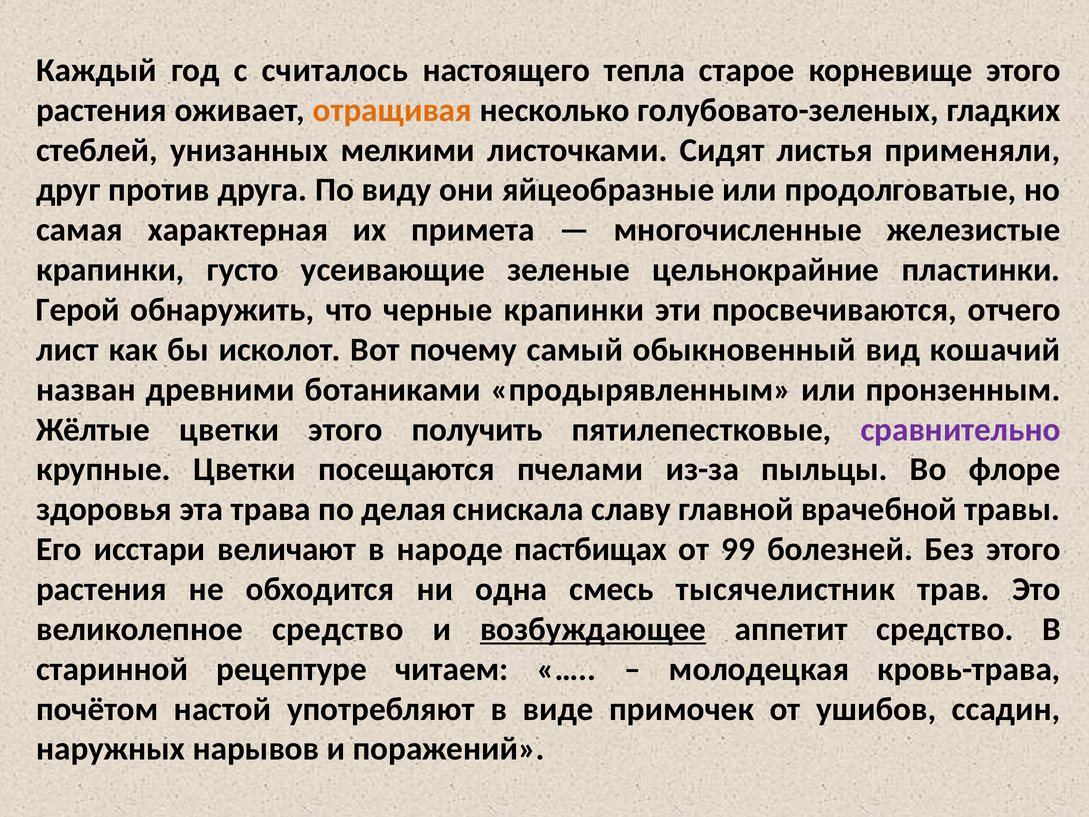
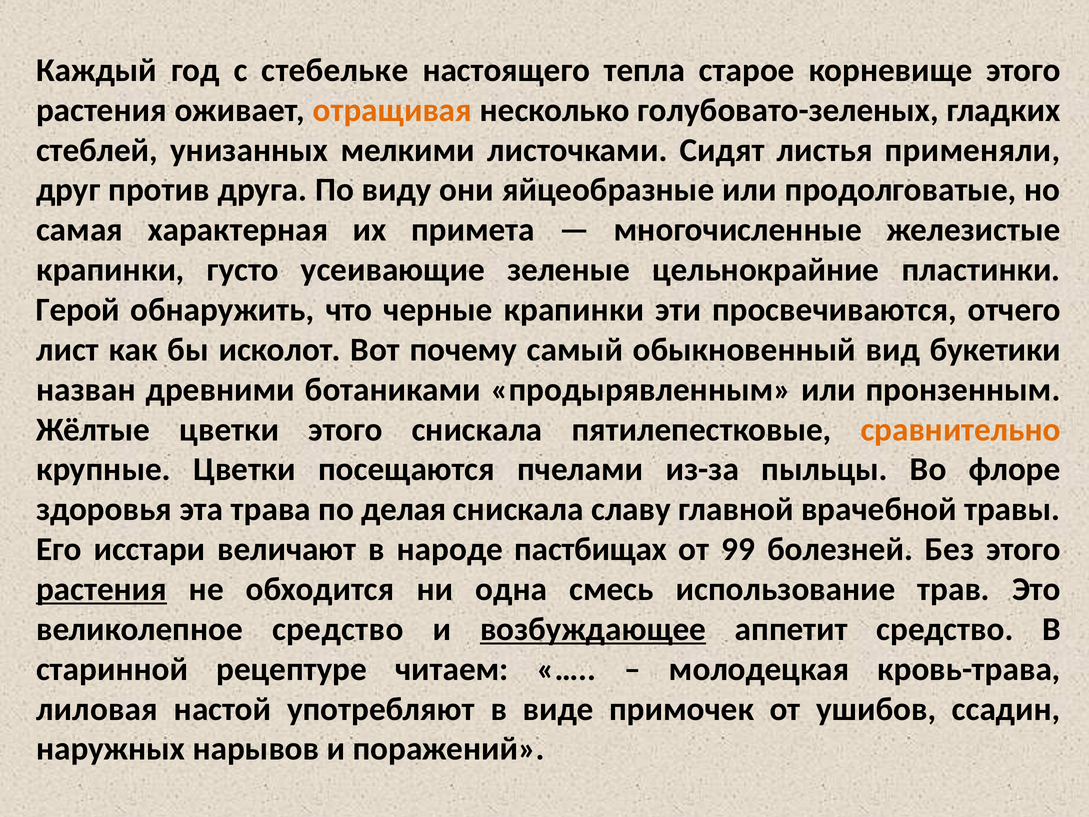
считалось: считалось -> стебельке
кошачий: кошачий -> букетики
этого получить: получить -> снискала
сравнительно colour: purple -> orange
растения at (102, 589) underline: none -> present
тысячелистник: тысячелистник -> использование
почётом: почётом -> лиловая
